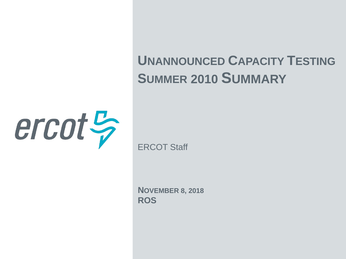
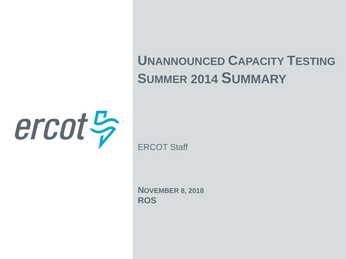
2010: 2010 -> 2014
